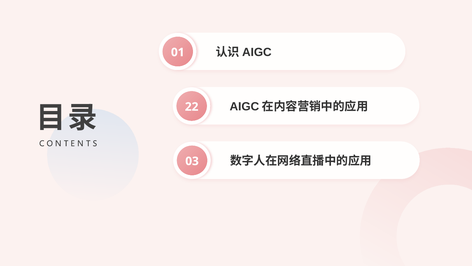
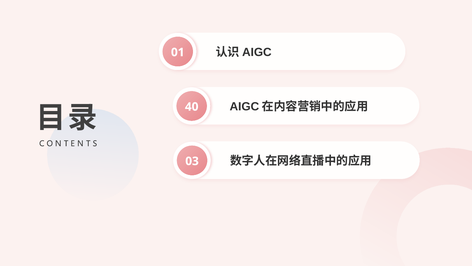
22: 22 -> 40
